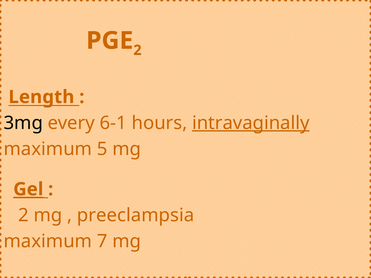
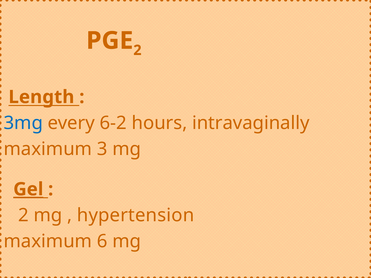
3mg colour: black -> blue
6-1: 6-1 -> 6-2
intravaginally underline: present -> none
5: 5 -> 3
preeclampsia: preeclampsia -> hypertension
7: 7 -> 6
